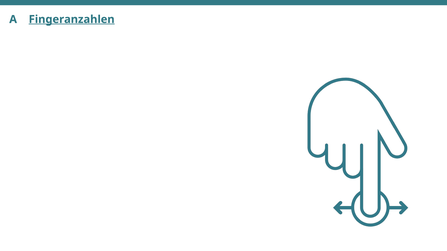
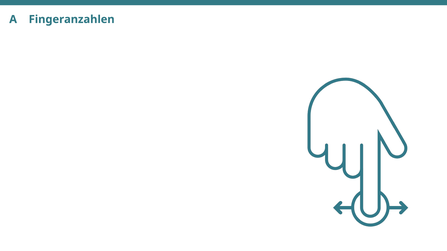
Fingeranzahlen underline: present -> none
